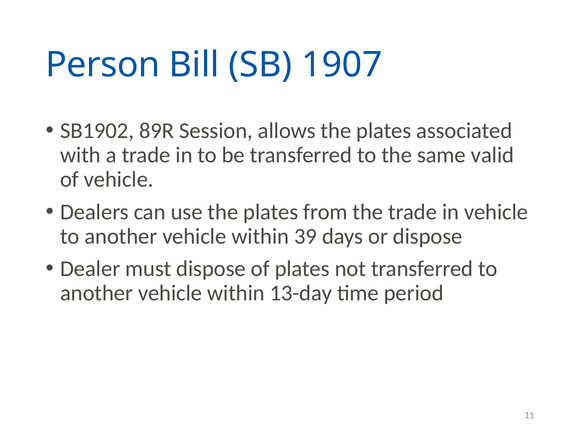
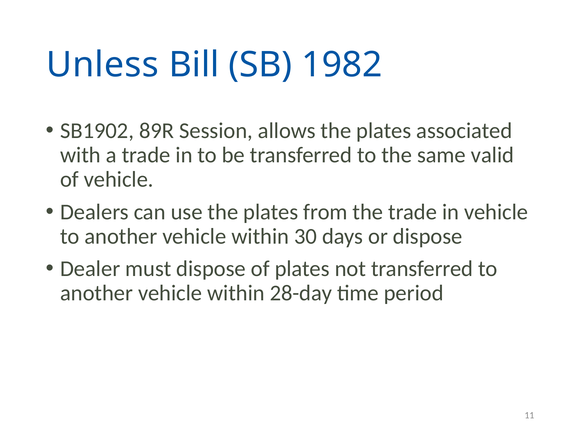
Person: Person -> Unless
1907: 1907 -> 1982
39: 39 -> 30
13-day: 13-day -> 28-day
